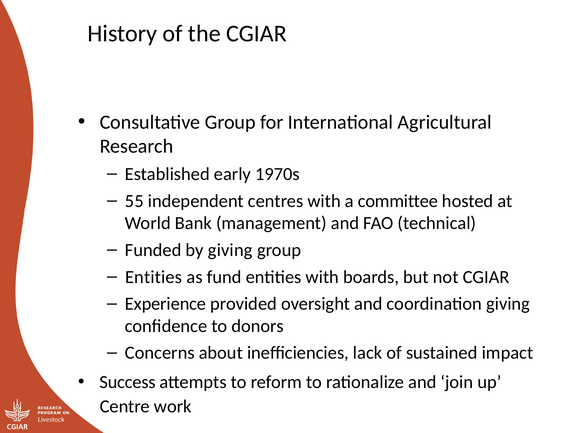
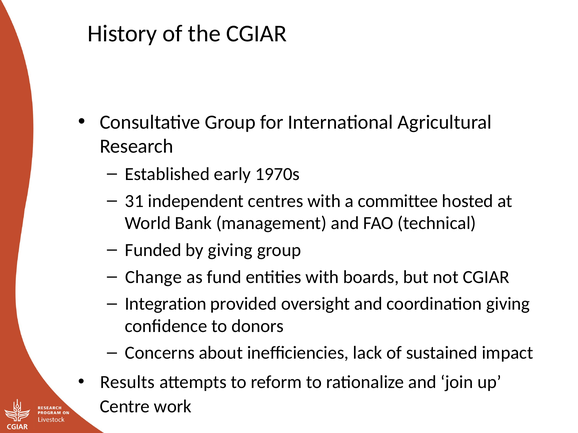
55: 55 -> 31
Entities at (154, 277): Entities -> Change
Experience: Experience -> Integration
Success: Success -> Results
